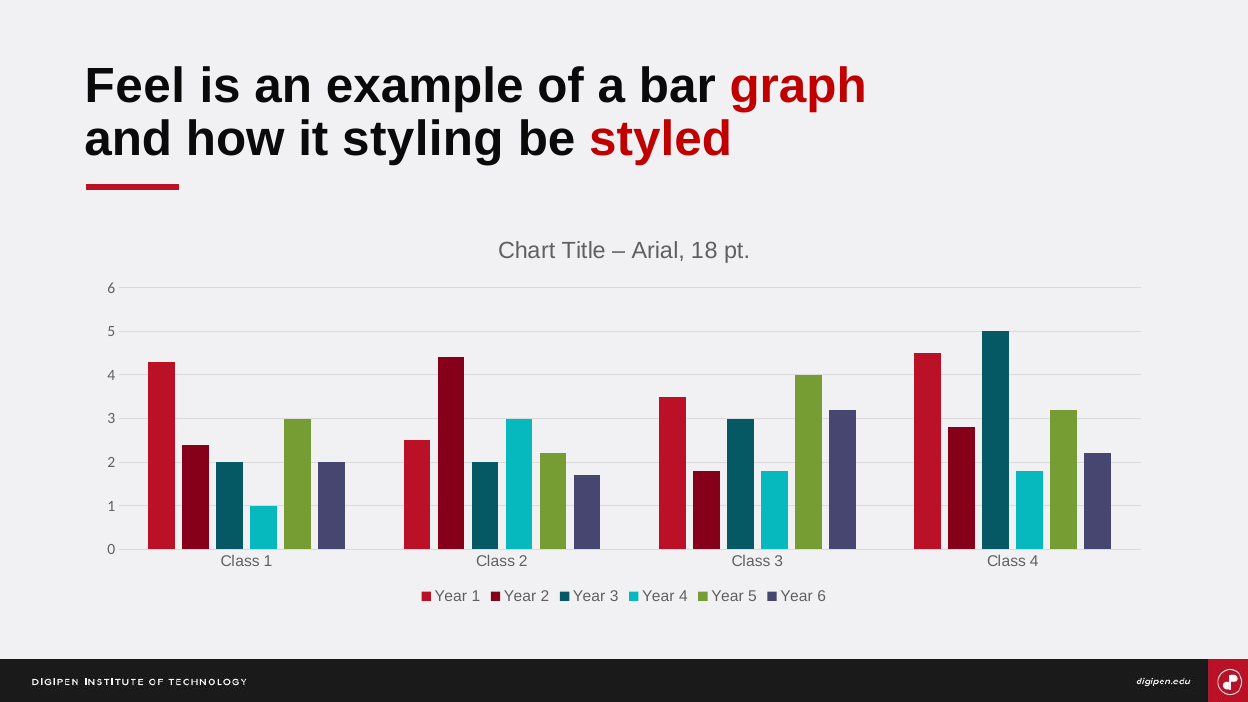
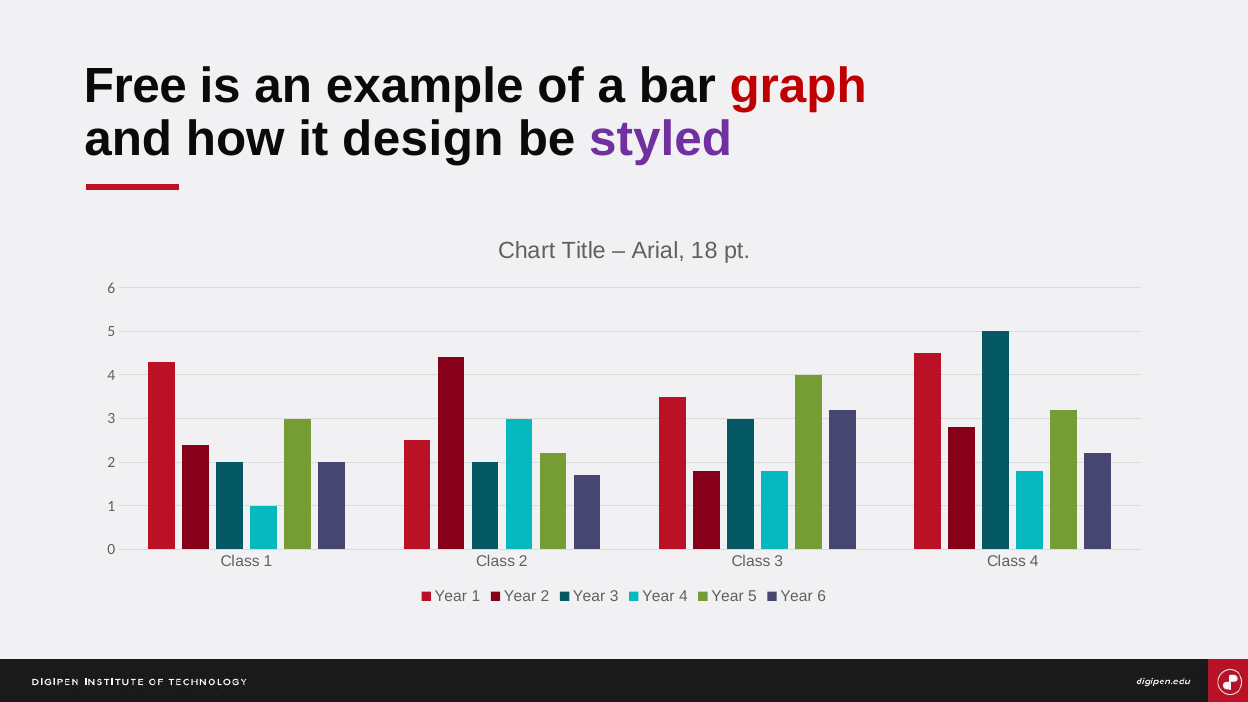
Feel: Feel -> Free
styling: styling -> design
styled colour: red -> purple
